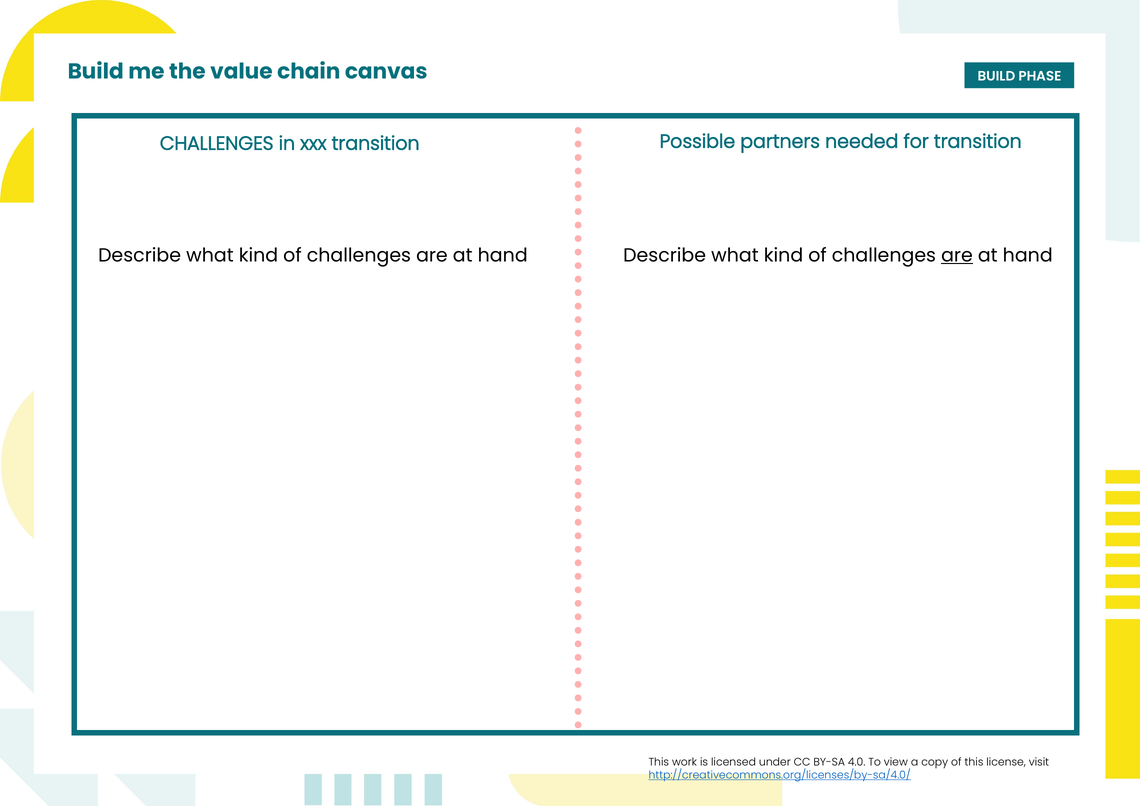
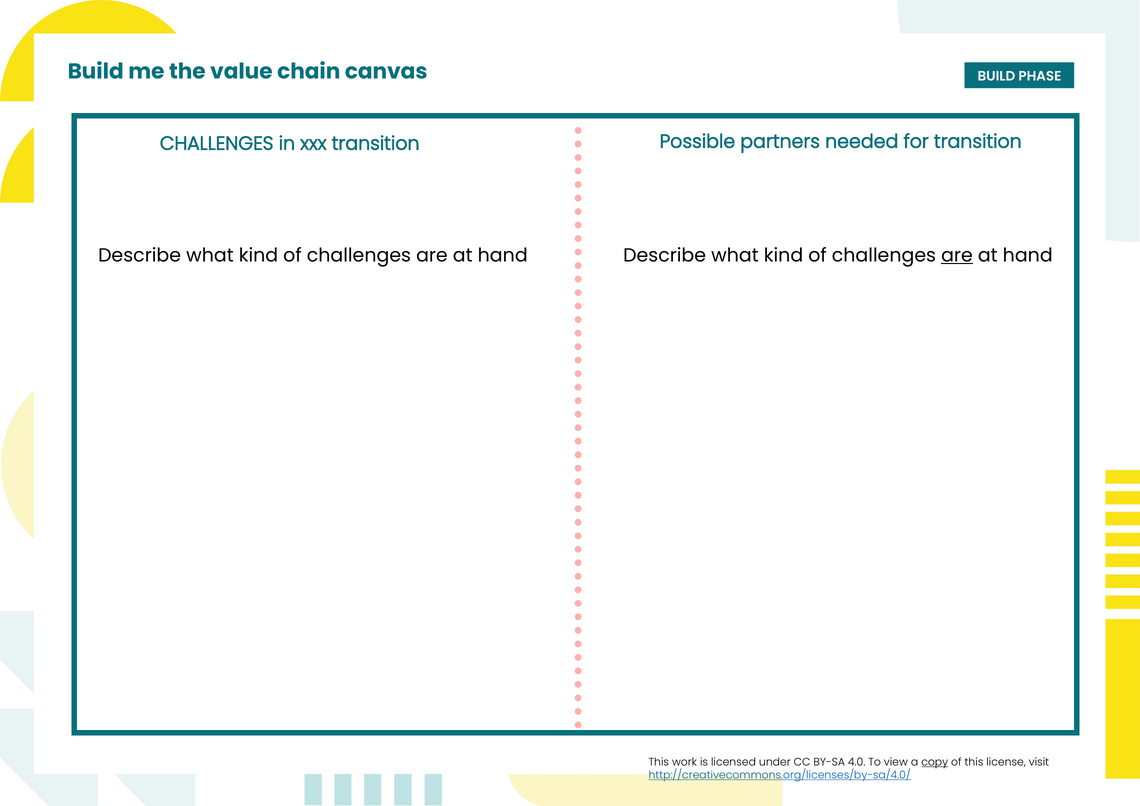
copy underline: none -> present
